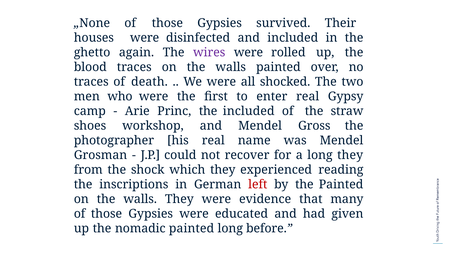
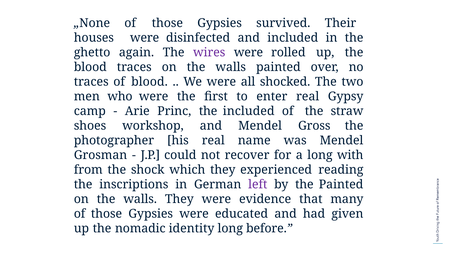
of death: death -> blood
long they: they -> with
left colour: red -> purple
nomadic painted: painted -> identity
